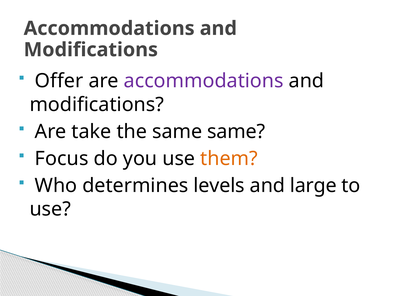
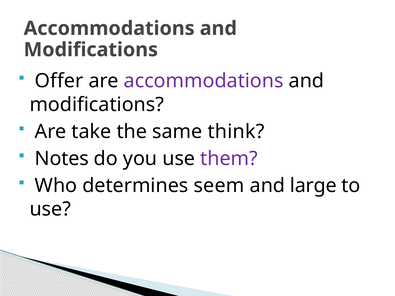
same same: same -> think
Focus: Focus -> Notes
them colour: orange -> purple
levels: levels -> seem
